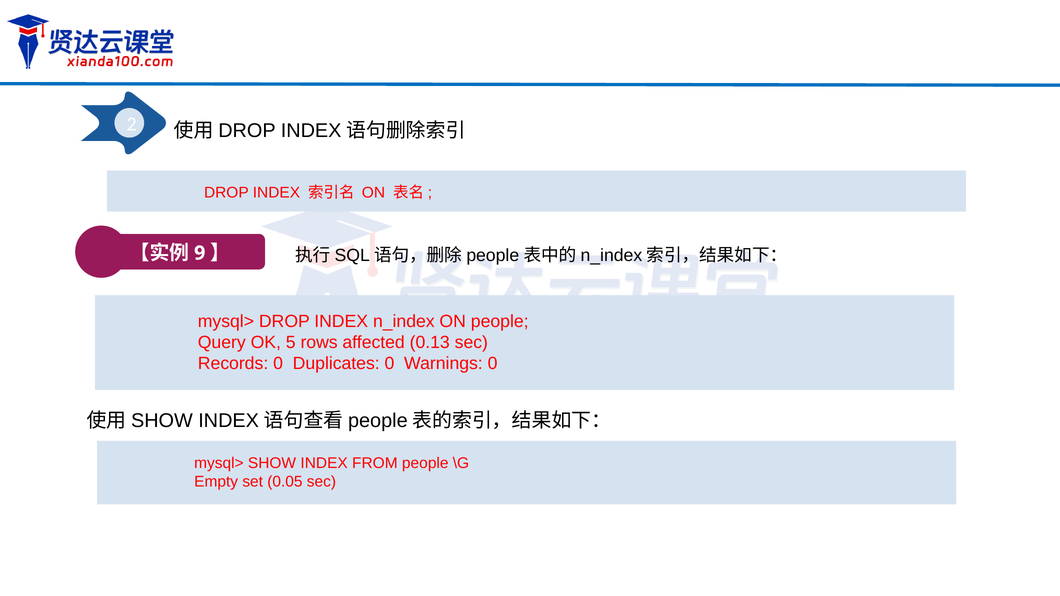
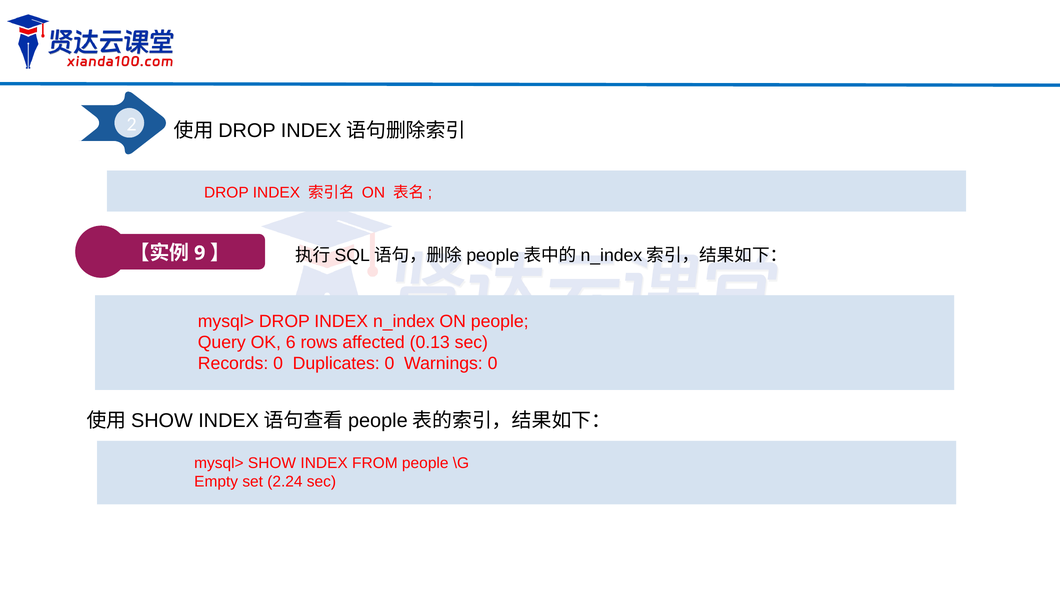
5: 5 -> 6
0.05: 0.05 -> 2.24
